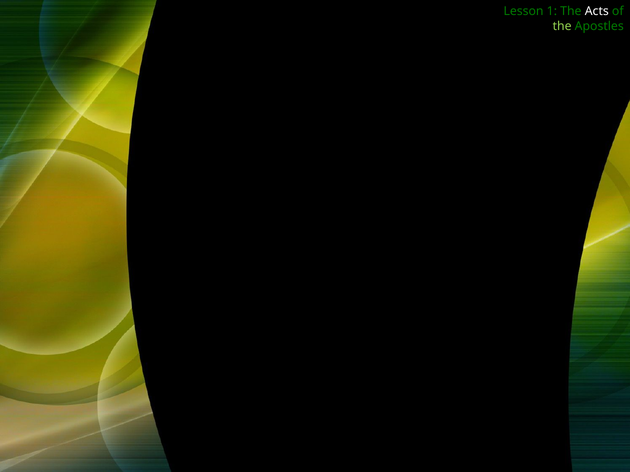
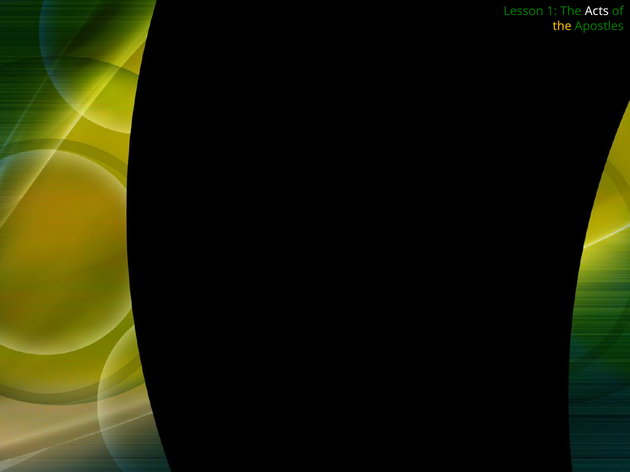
the at (562, 26) colour: light green -> yellow
